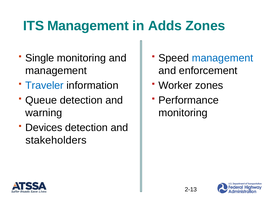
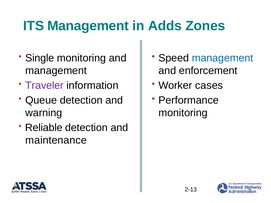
Traveler colour: blue -> purple
Worker zones: zones -> cases
Devices: Devices -> Reliable
stakeholders: stakeholders -> maintenance
